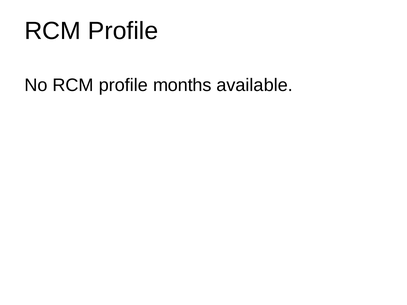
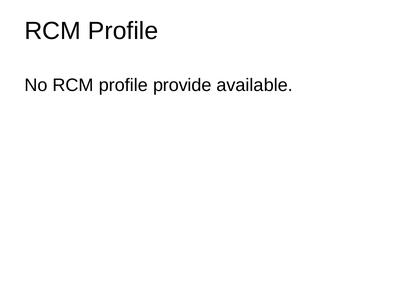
months: months -> provide
